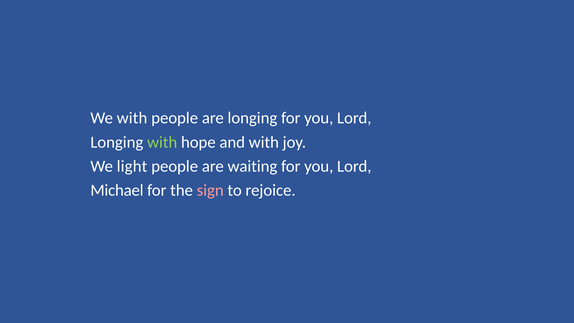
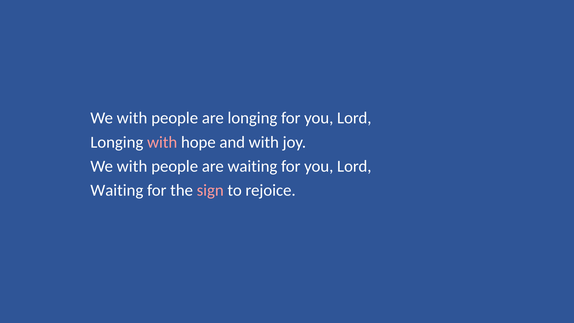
with at (162, 142) colour: light green -> pink
light at (132, 166): light -> with
Michael at (117, 190): Michael -> Waiting
